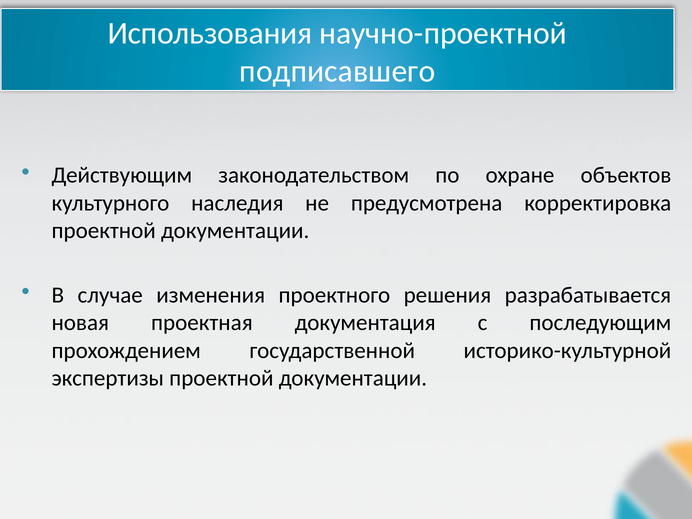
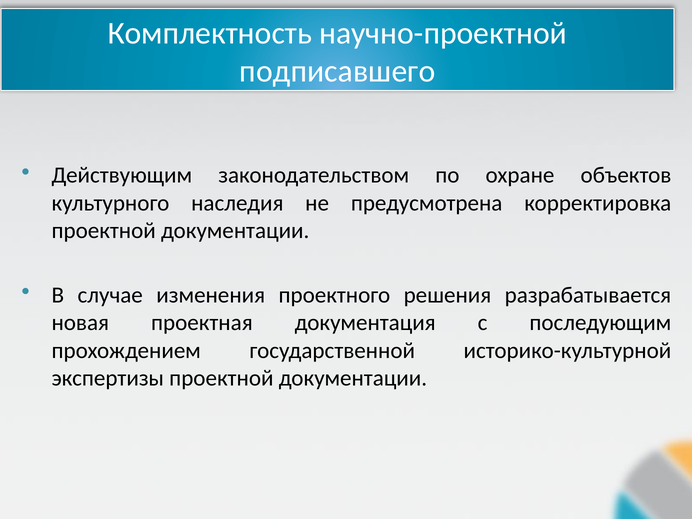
Использования: Использования -> Комплектность
